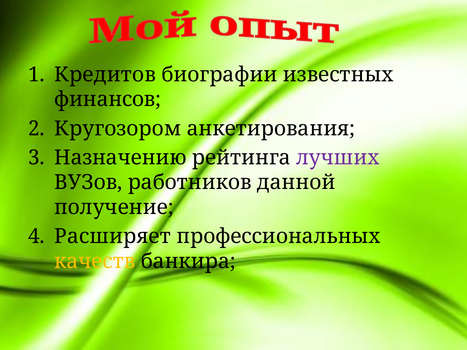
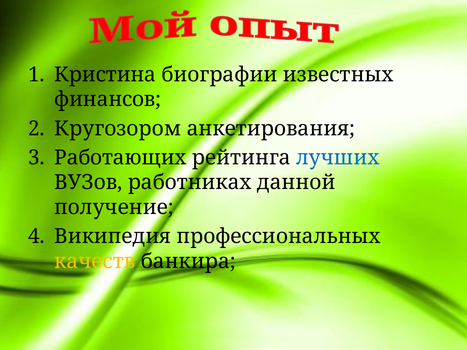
Кредитов: Кредитов -> Кристина
Назначению: Назначению -> Работающих
лучших colour: purple -> blue
работников: работников -> работниках
Расширяет: Расширяет -> Википедия
